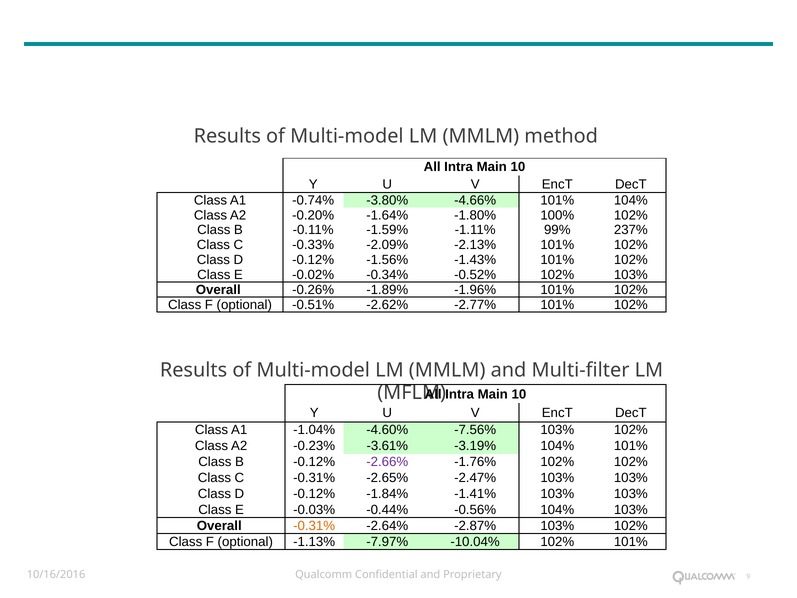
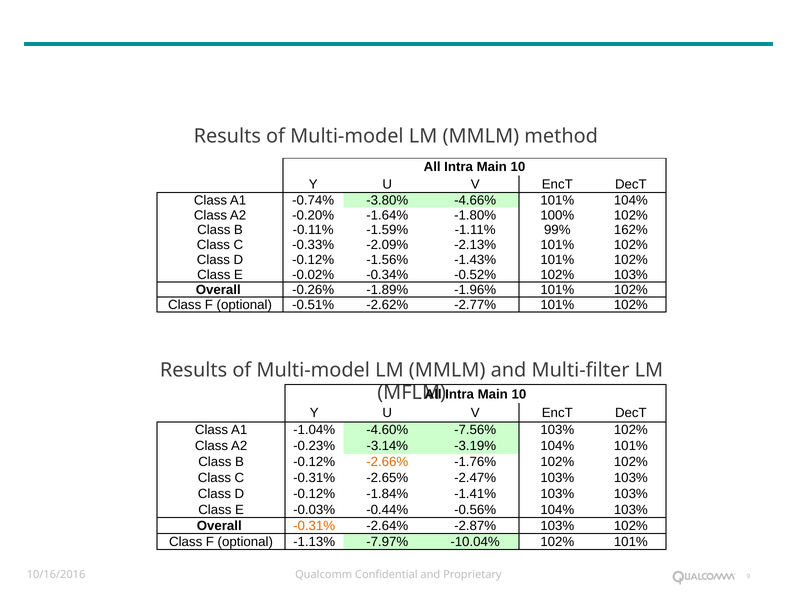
237%: 237% -> 162%
-3.61%: -3.61% -> -3.14%
-2.66% colour: purple -> orange
